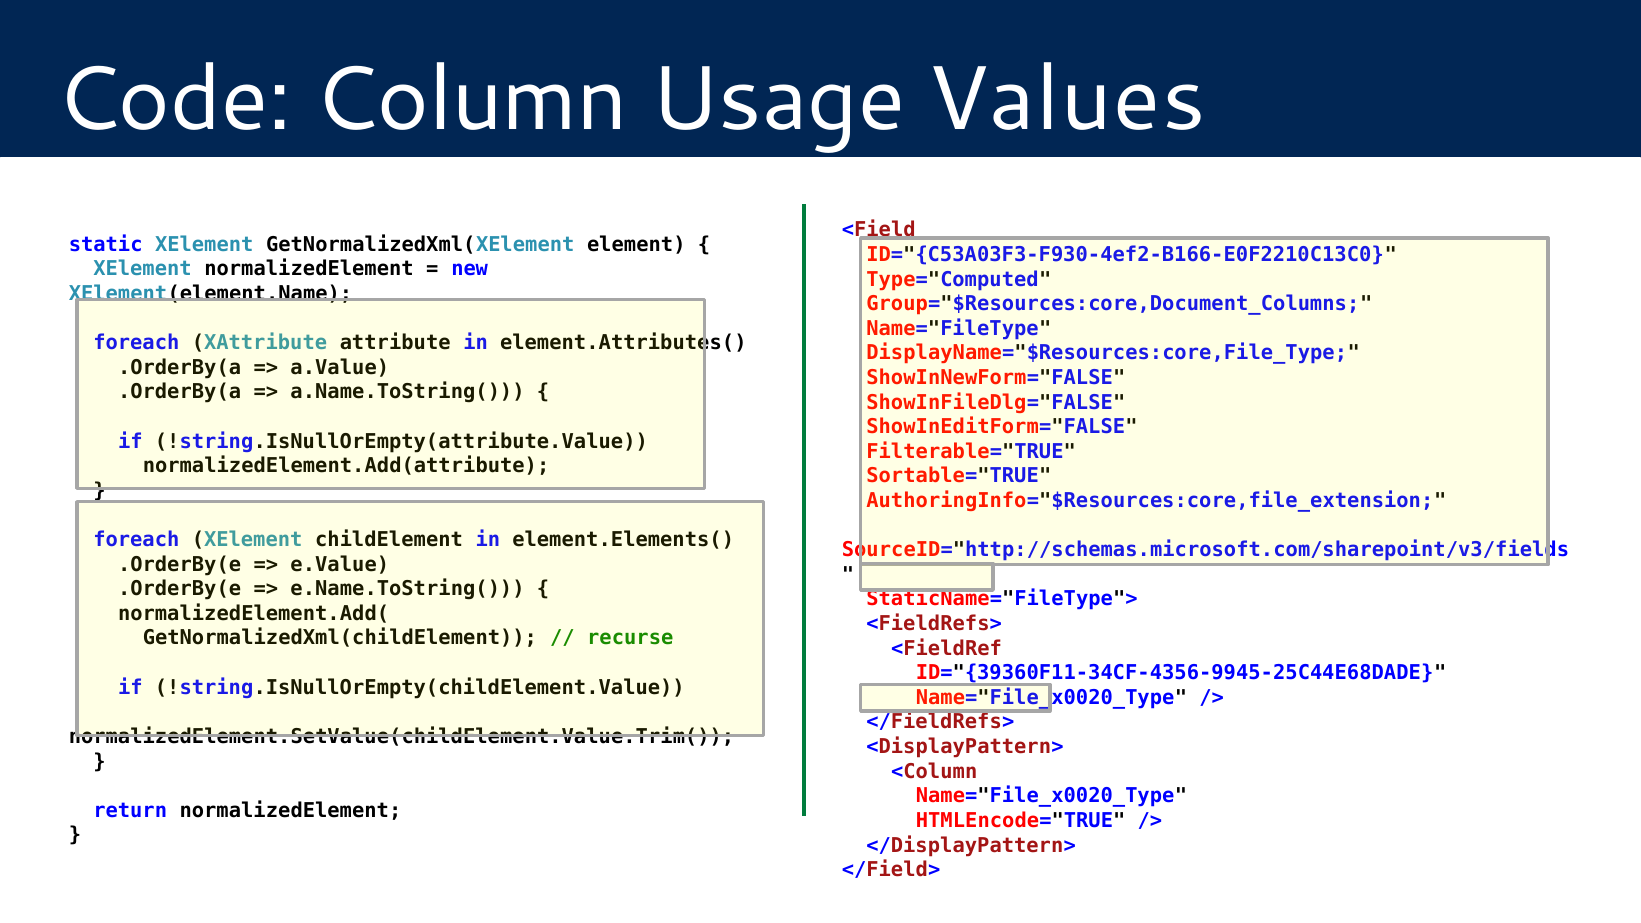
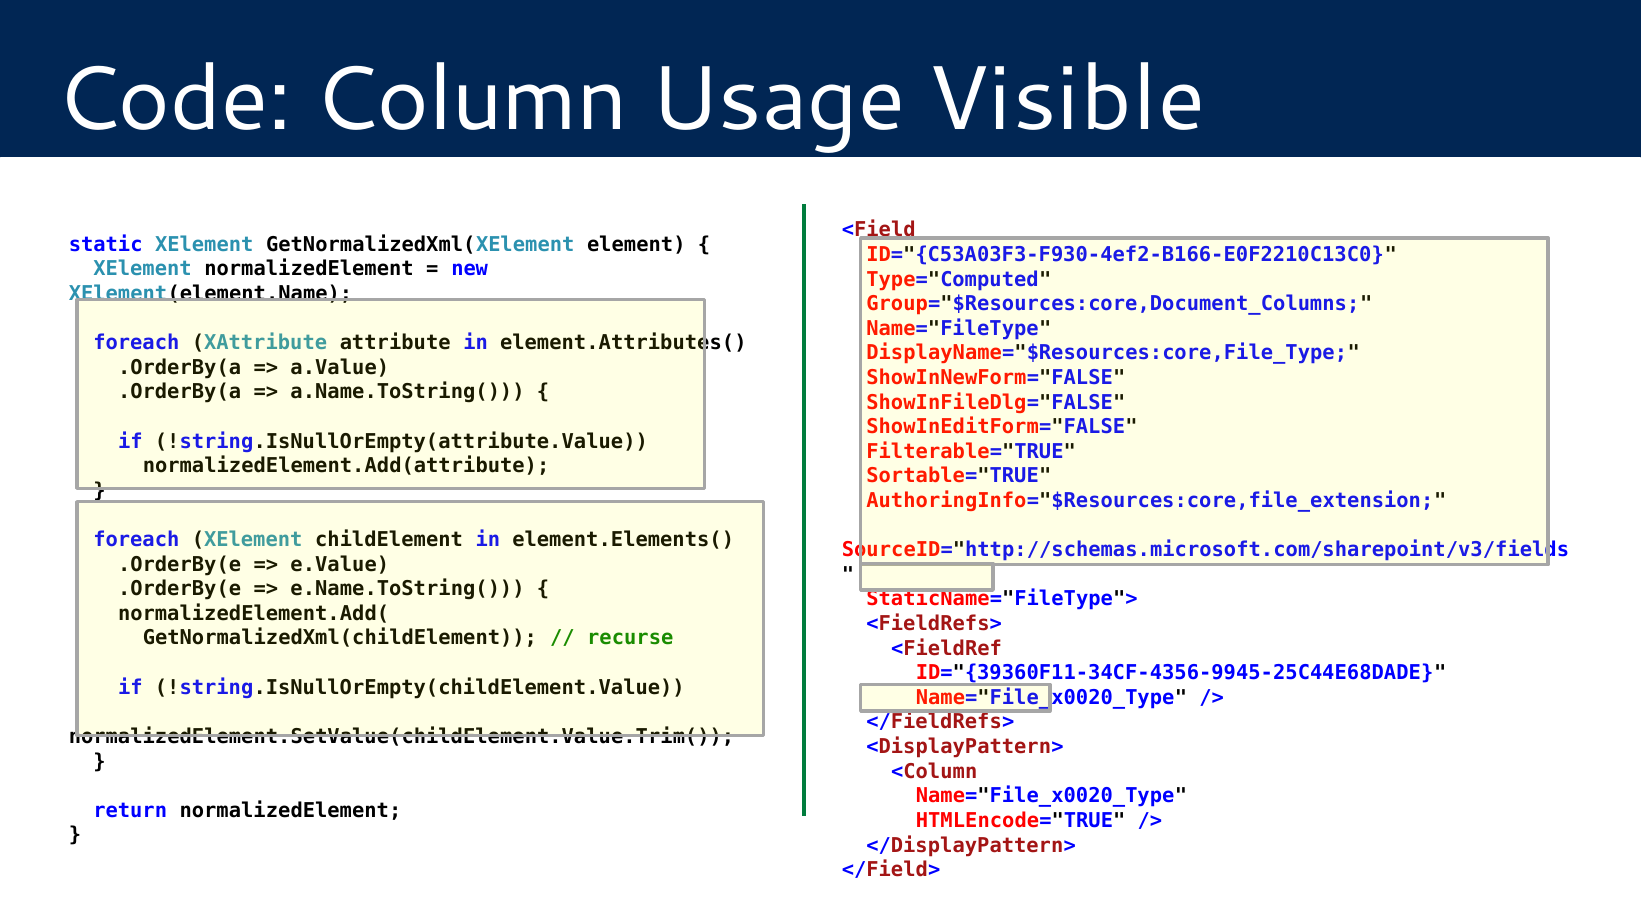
Values: Values -> Visible
